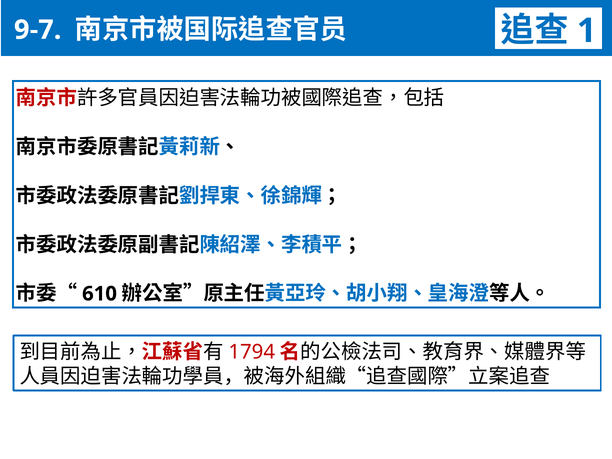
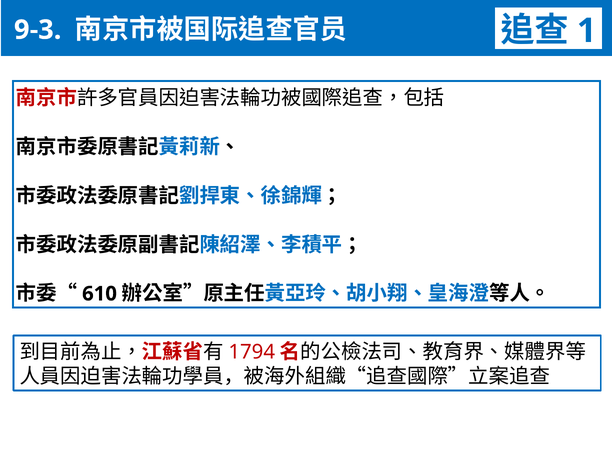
9-7: 9-7 -> 9-3
